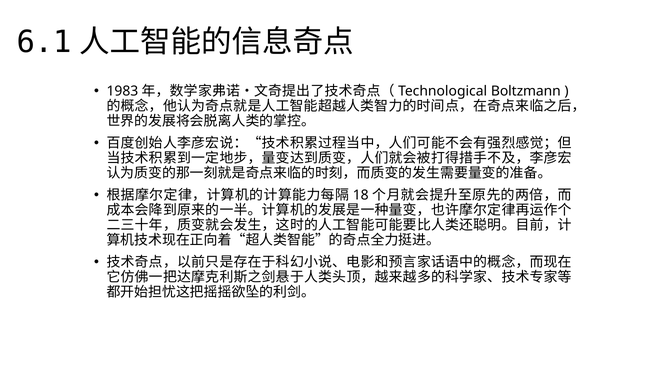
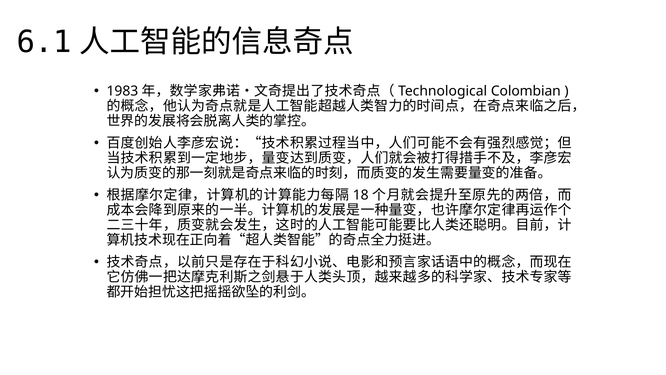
Boltzmann: Boltzmann -> Colombian
